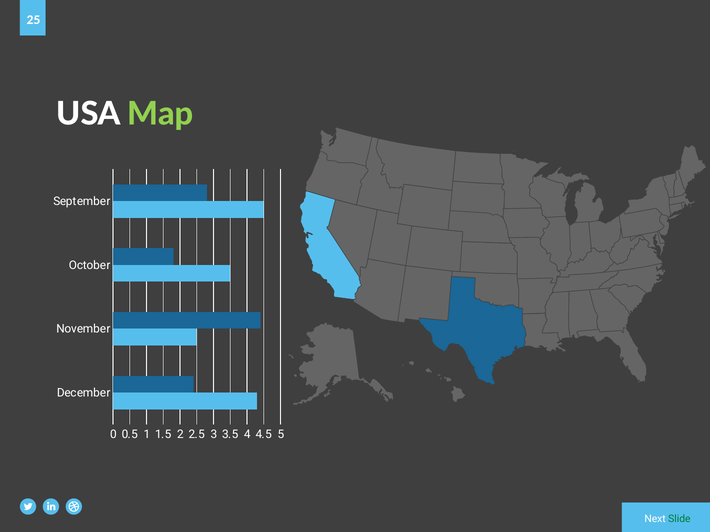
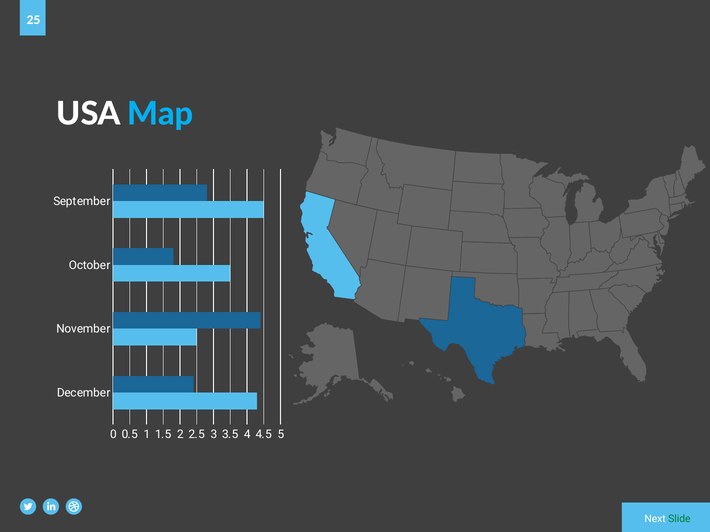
Map colour: light green -> light blue
